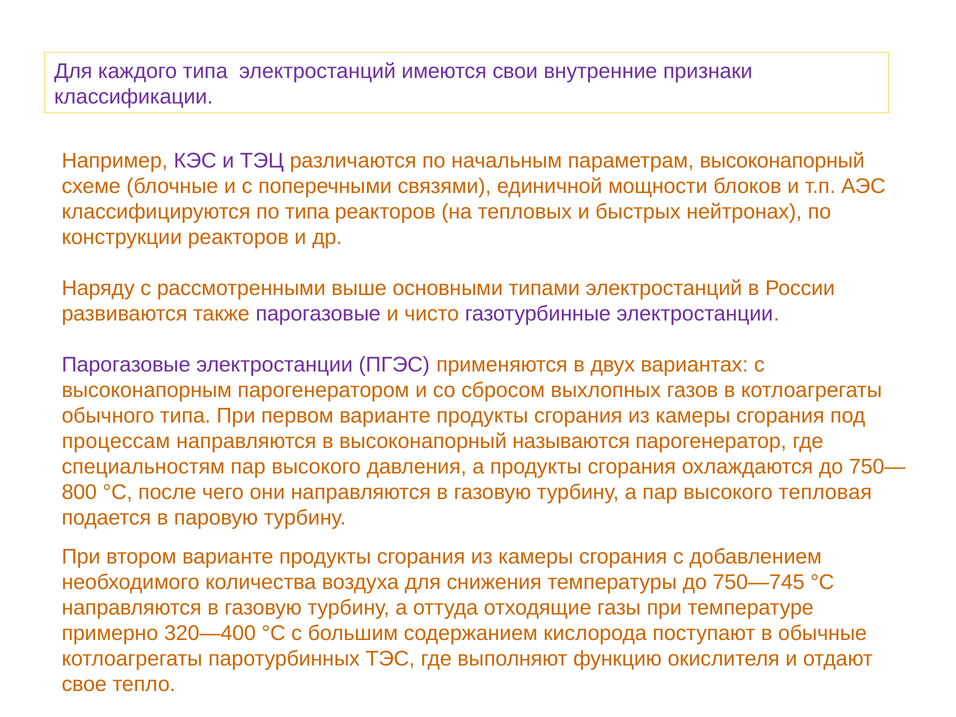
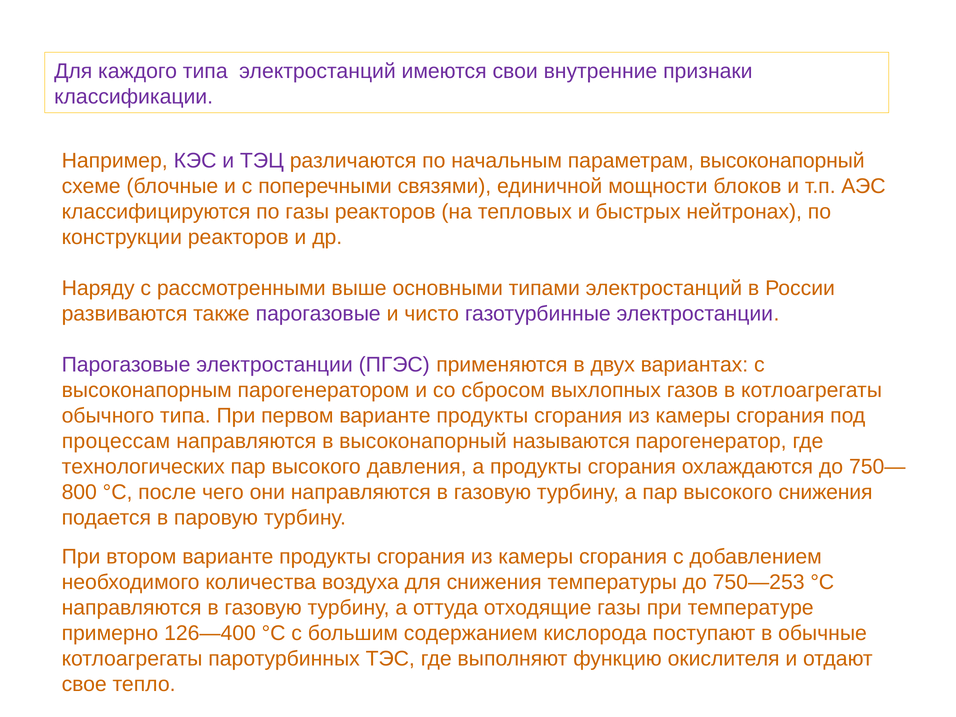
по типа: типа -> газы
специальностям: специальностям -> технологических
высокого тепловая: тепловая -> снижения
750—745: 750—745 -> 750—253
320—400: 320—400 -> 126—400
